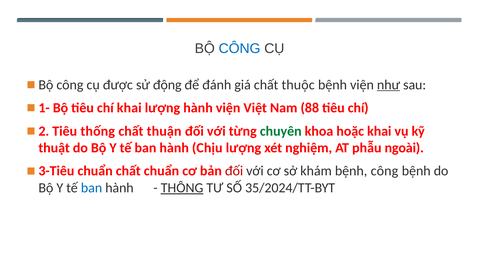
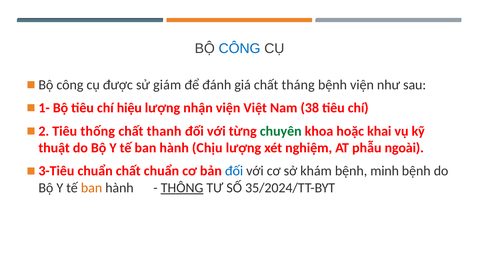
động: động -> giám
thuộc: thuộc -> tháng
như underline: present -> none
chí khai: khai -> hiệu
lượng hành: hành -> nhận
88: 88 -> 38
thuận: thuận -> thanh
đối at (234, 171) colour: red -> blue
bệnh công: công -> minh
ban at (92, 187) colour: blue -> orange
